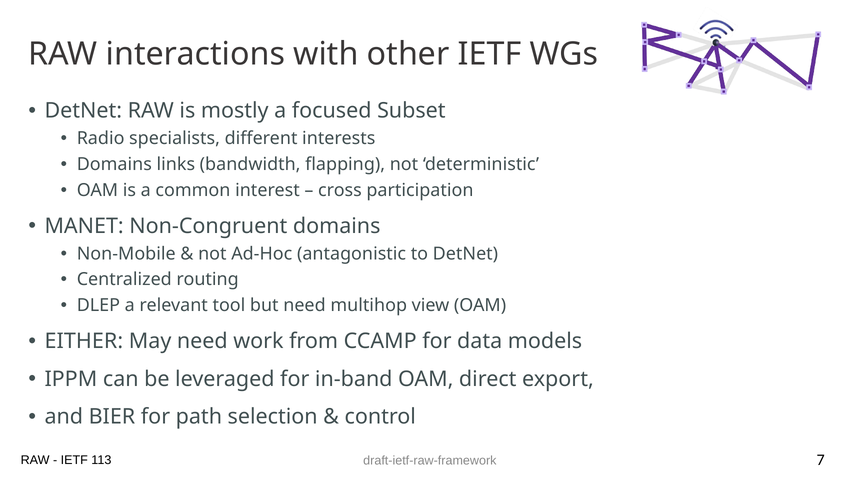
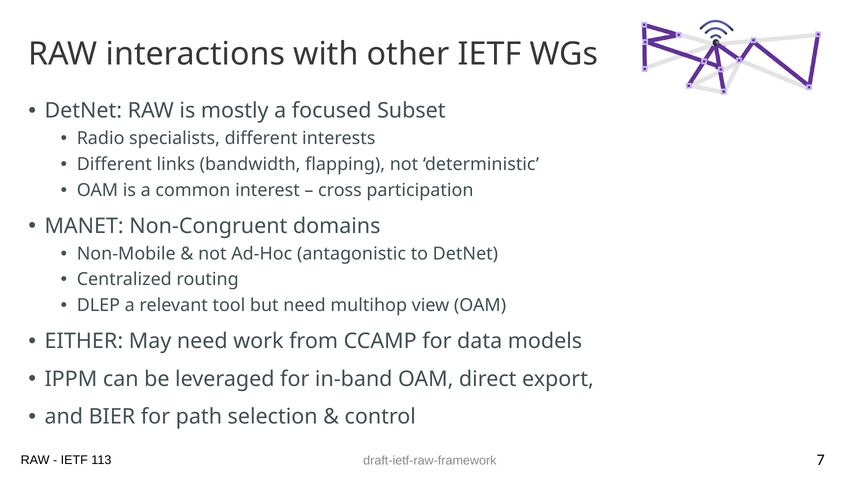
Domains at (114, 164): Domains -> Different
